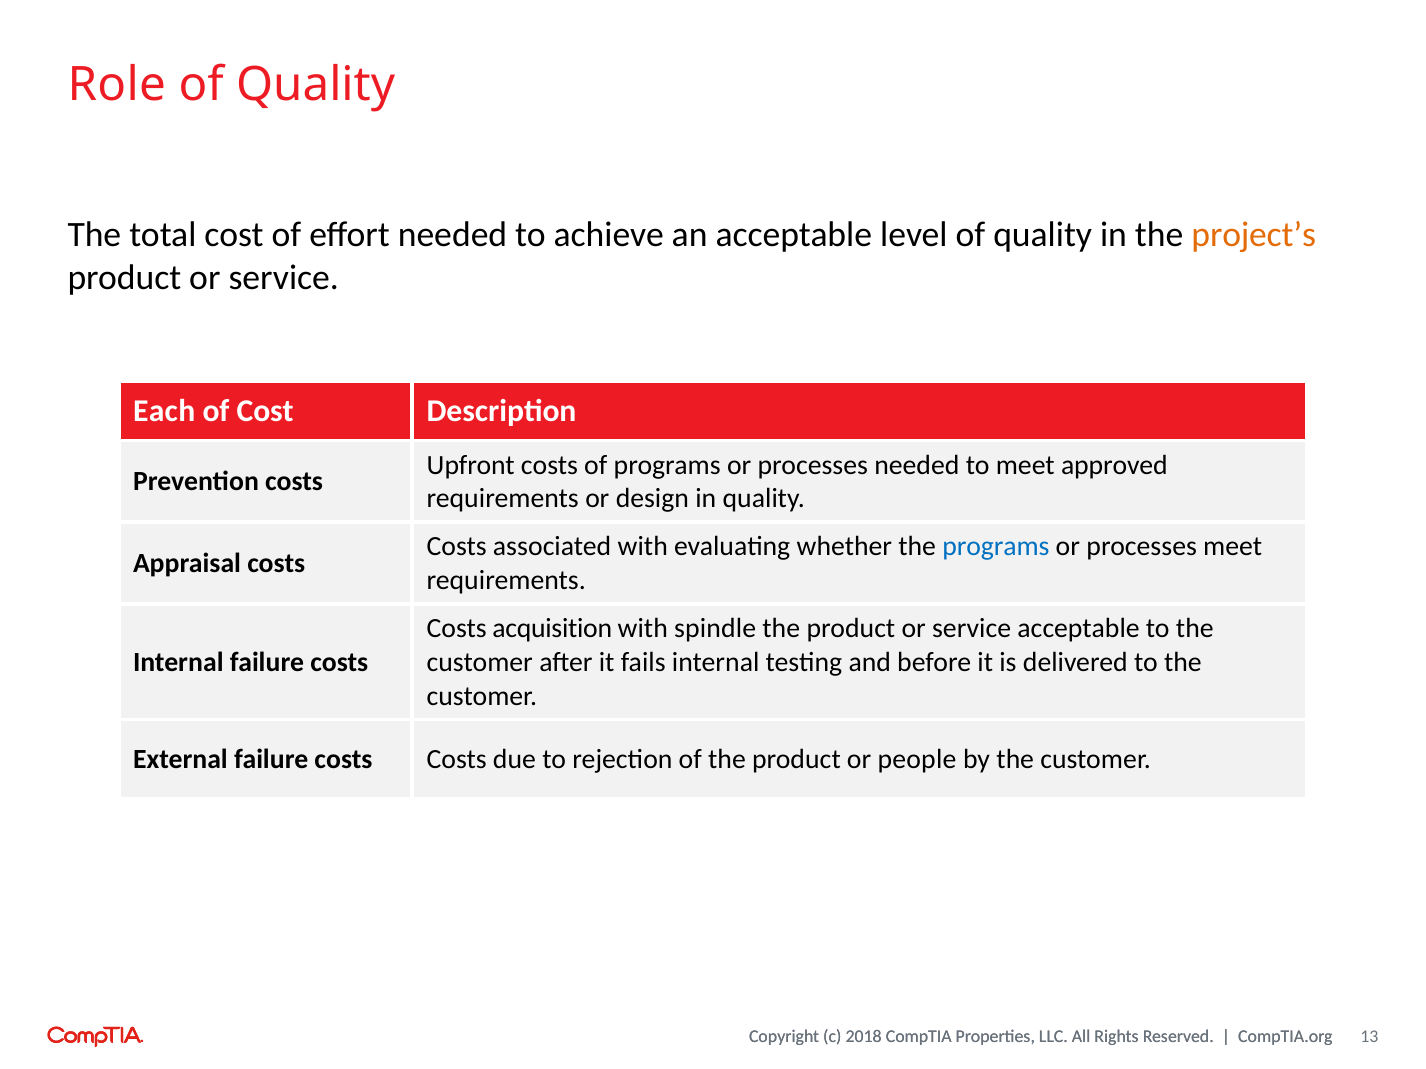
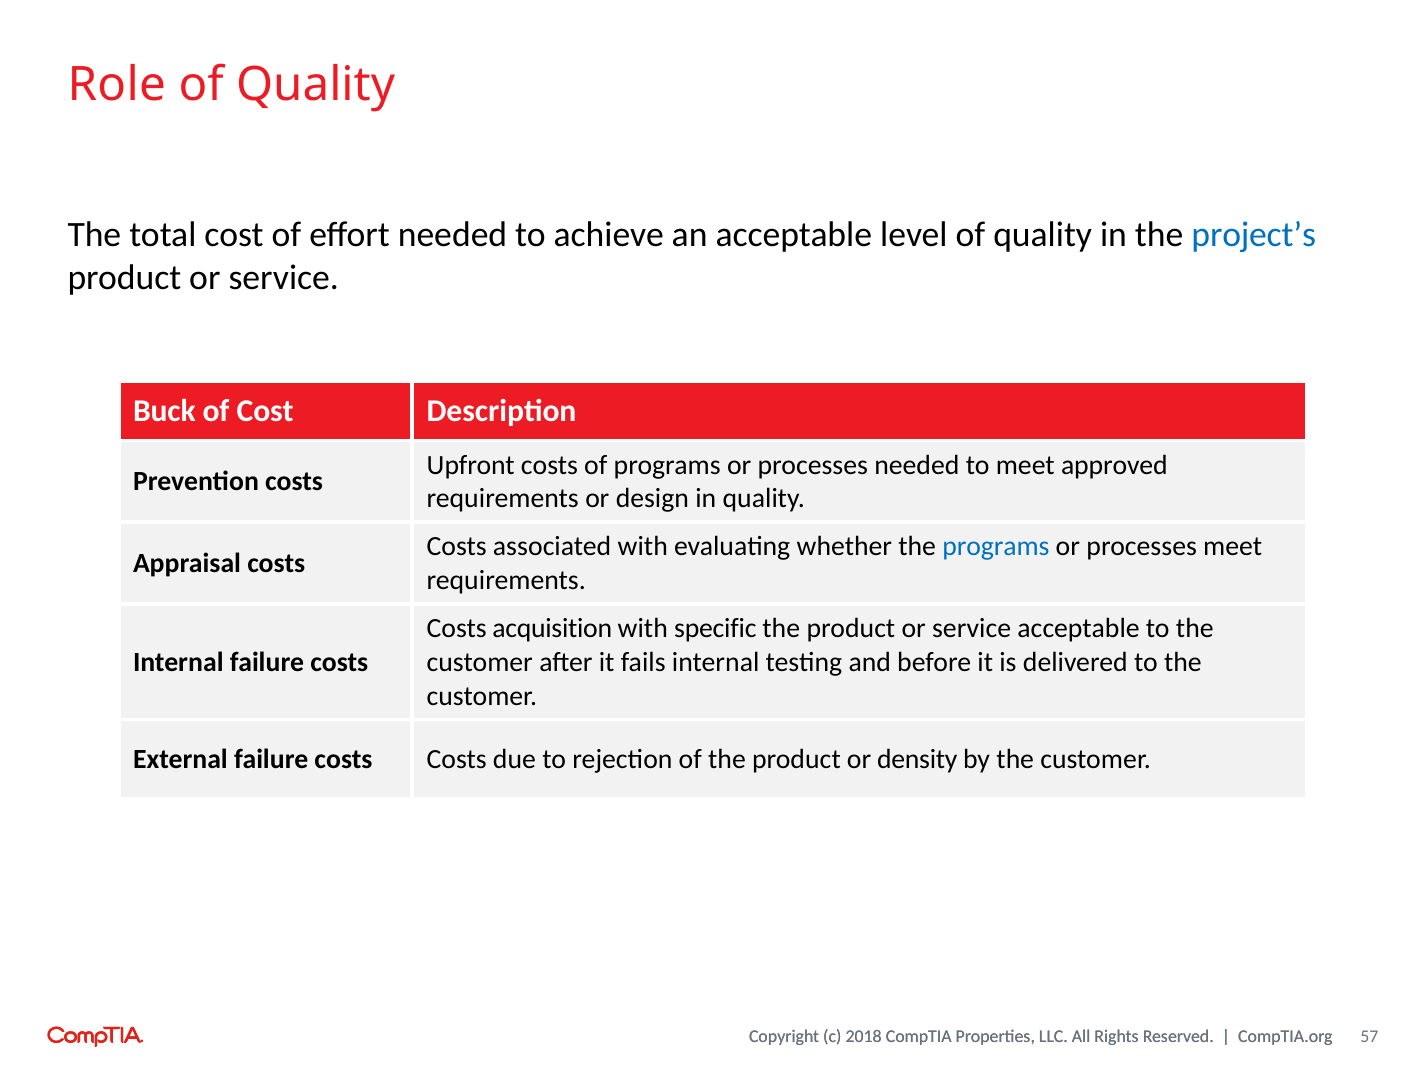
project’s colour: orange -> blue
Each: Each -> Buck
spindle: spindle -> specific
people: people -> density
13: 13 -> 57
